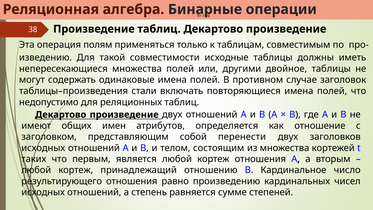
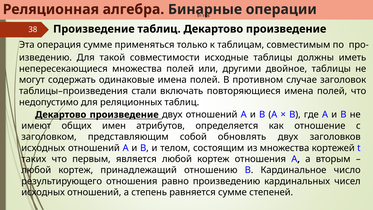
операция полям: полям -> сумме
перенести: перенести -> обновлять
